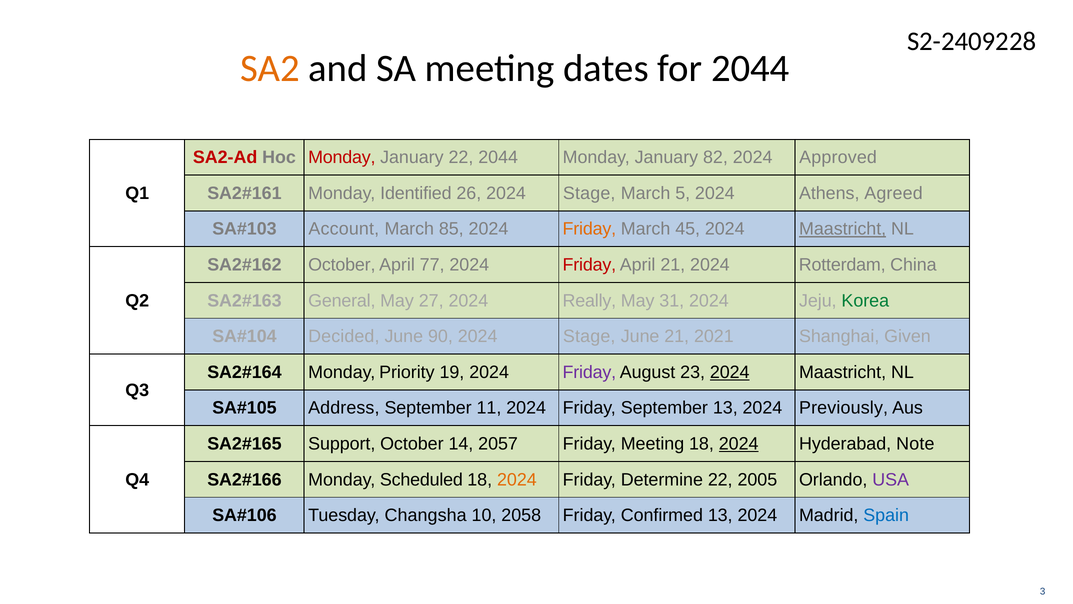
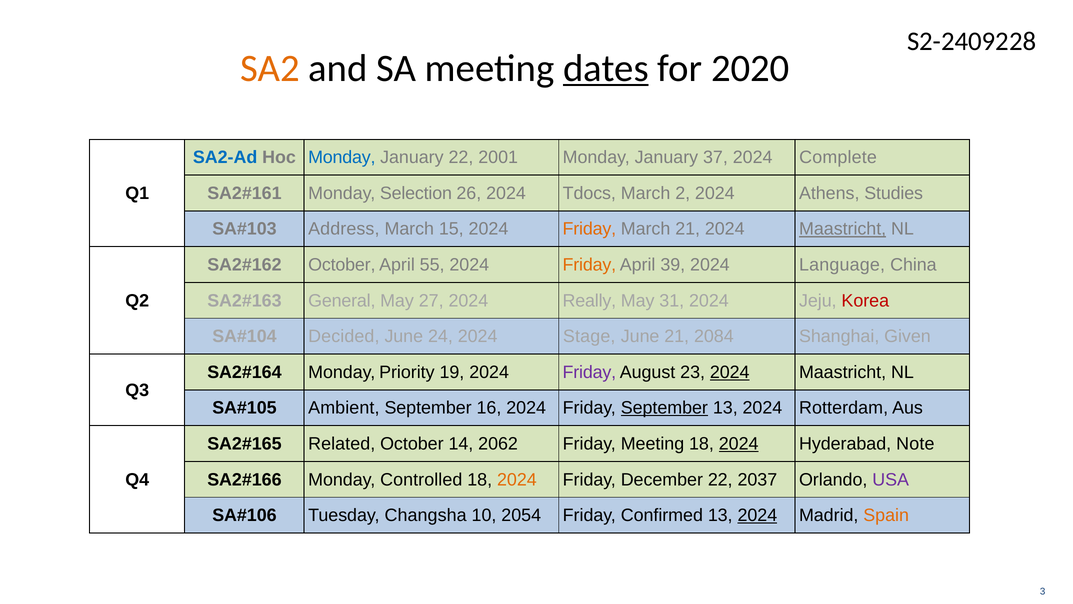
dates underline: none -> present
for 2044: 2044 -> 2020
SA2-Ad colour: red -> blue
Monday at (342, 157) colour: red -> blue
22 2044: 2044 -> 2001
82: 82 -> 37
Approved: Approved -> Complete
Identified: Identified -> Selection
26 2024 Stage: Stage -> Tdocs
5: 5 -> 2
Agreed: Agreed -> Studies
Account: Account -> Address
85: 85 -> 15
March 45: 45 -> 21
77: 77 -> 55
Friday at (589, 265) colour: red -> orange
April 21: 21 -> 39
Rotterdam: Rotterdam -> Language
Korea colour: green -> red
90: 90 -> 24
2021: 2021 -> 2084
Address: Address -> Ambient
11: 11 -> 16
September at (664, 408) underline: none -> present
Previously: Previously -> Rotterdam
Support: Support -> Related
2057: 2057 -> 2062
Scheduled: Scheduled -> Controlled
Determine: Determine -> December
2005: 2005 -> 2037
2058: 2058 -> 2054
2024 at (757, 515) underline: none -> present
Spain colour: blue -> orange
